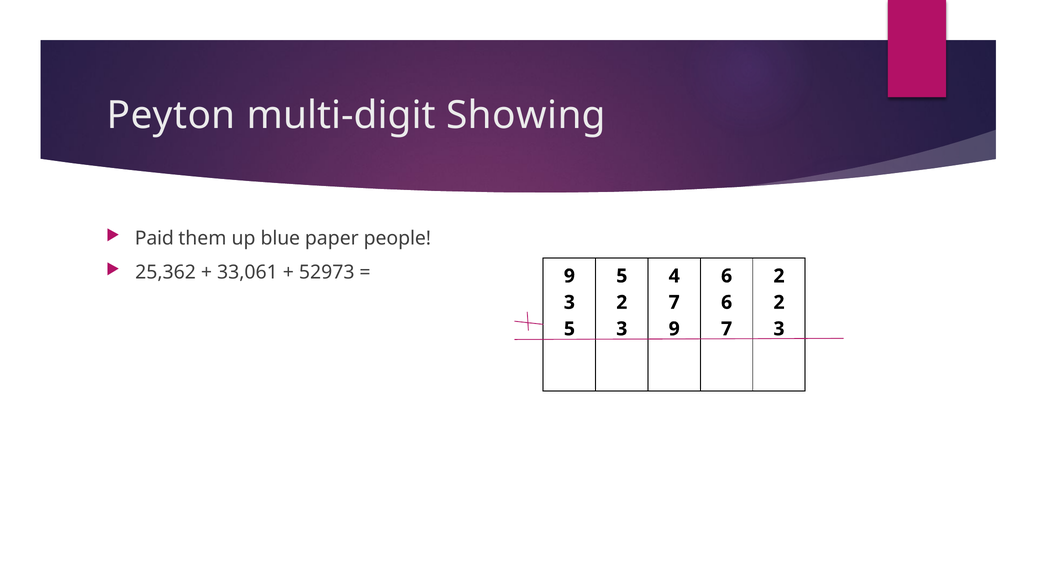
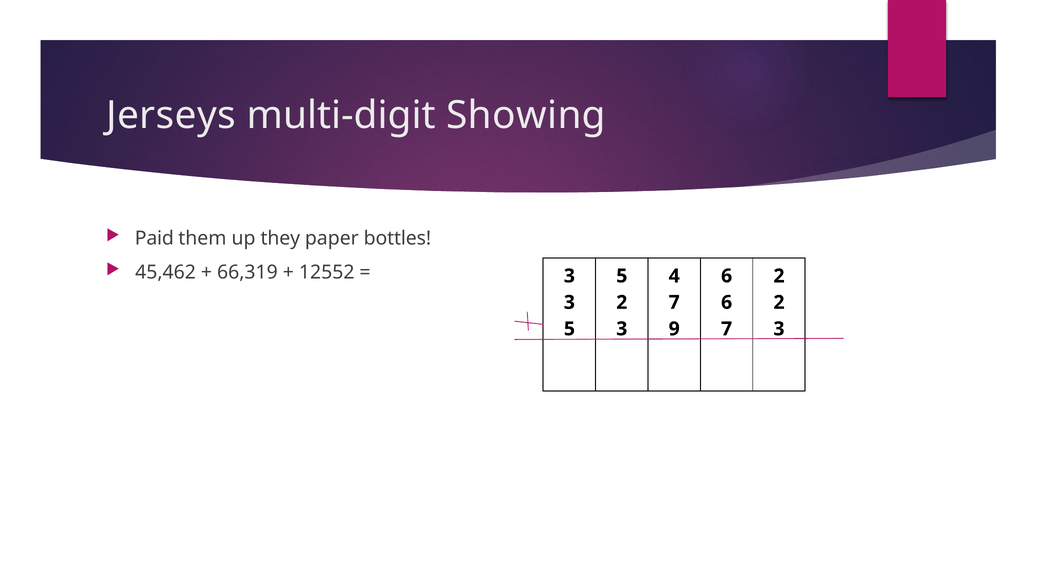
Peyton: Peyton -> Jerseys
blue: blue -> they
people: people -> bottles
25,362: 25,362 -> 45,462
33,061: 33,061 -> 66,319
52973: 52973 -> 12552
9 at (569, 276): 9 -> 3
